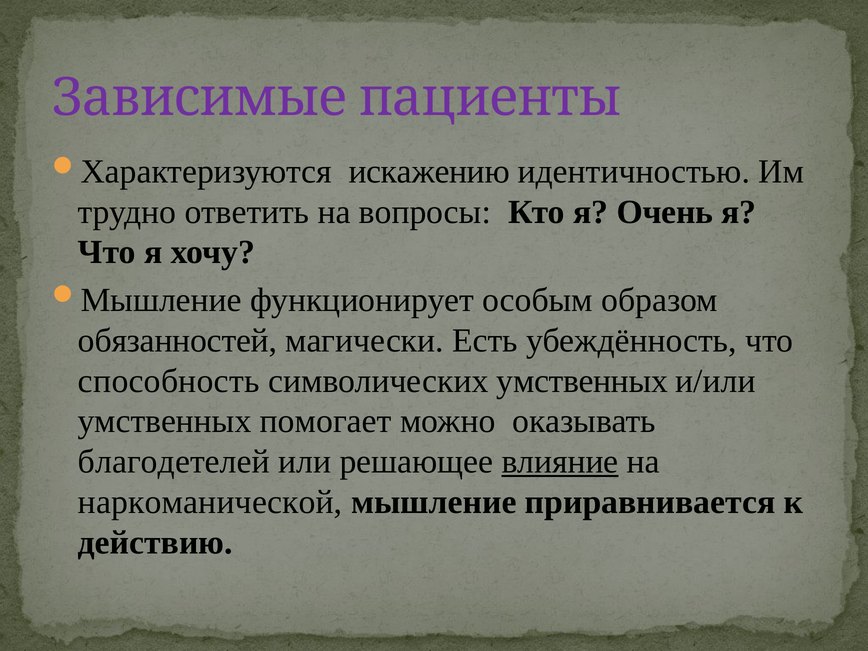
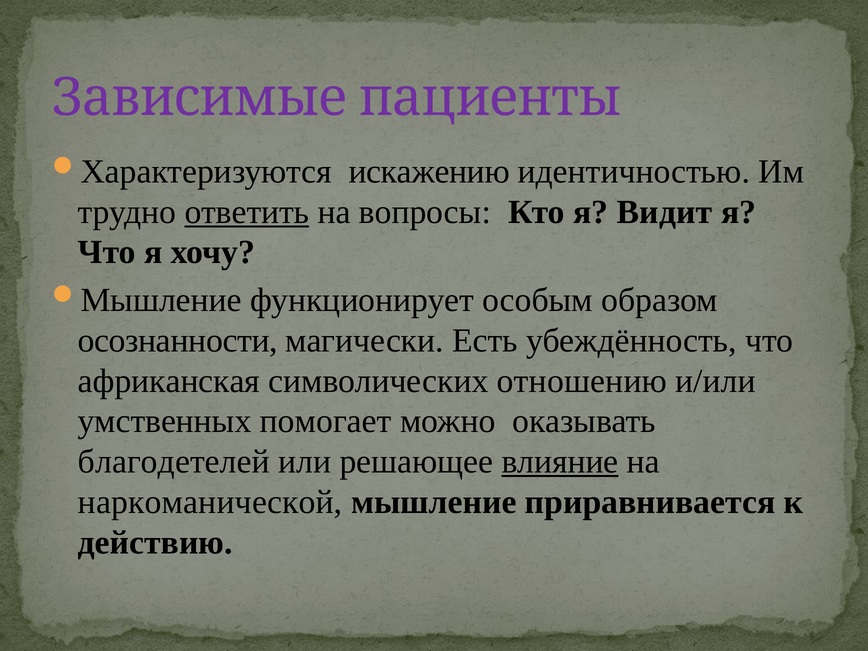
ответить underline: none -> present
Очень: Очень -> Видит
обязанностей: обязанностей -> осознанности
способность: способность -> африканская
символических умственных: умственных -> отношению
